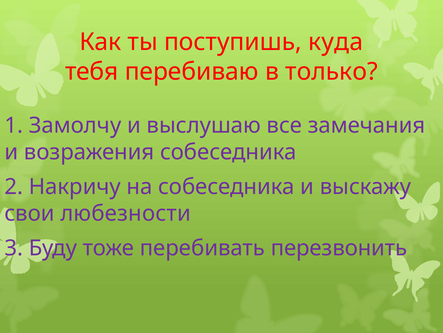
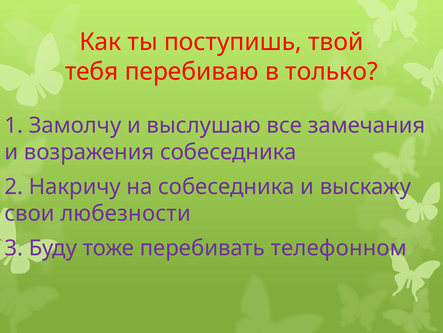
куда: куда -> твой
перезвонить: перезвонить -> телефонном
